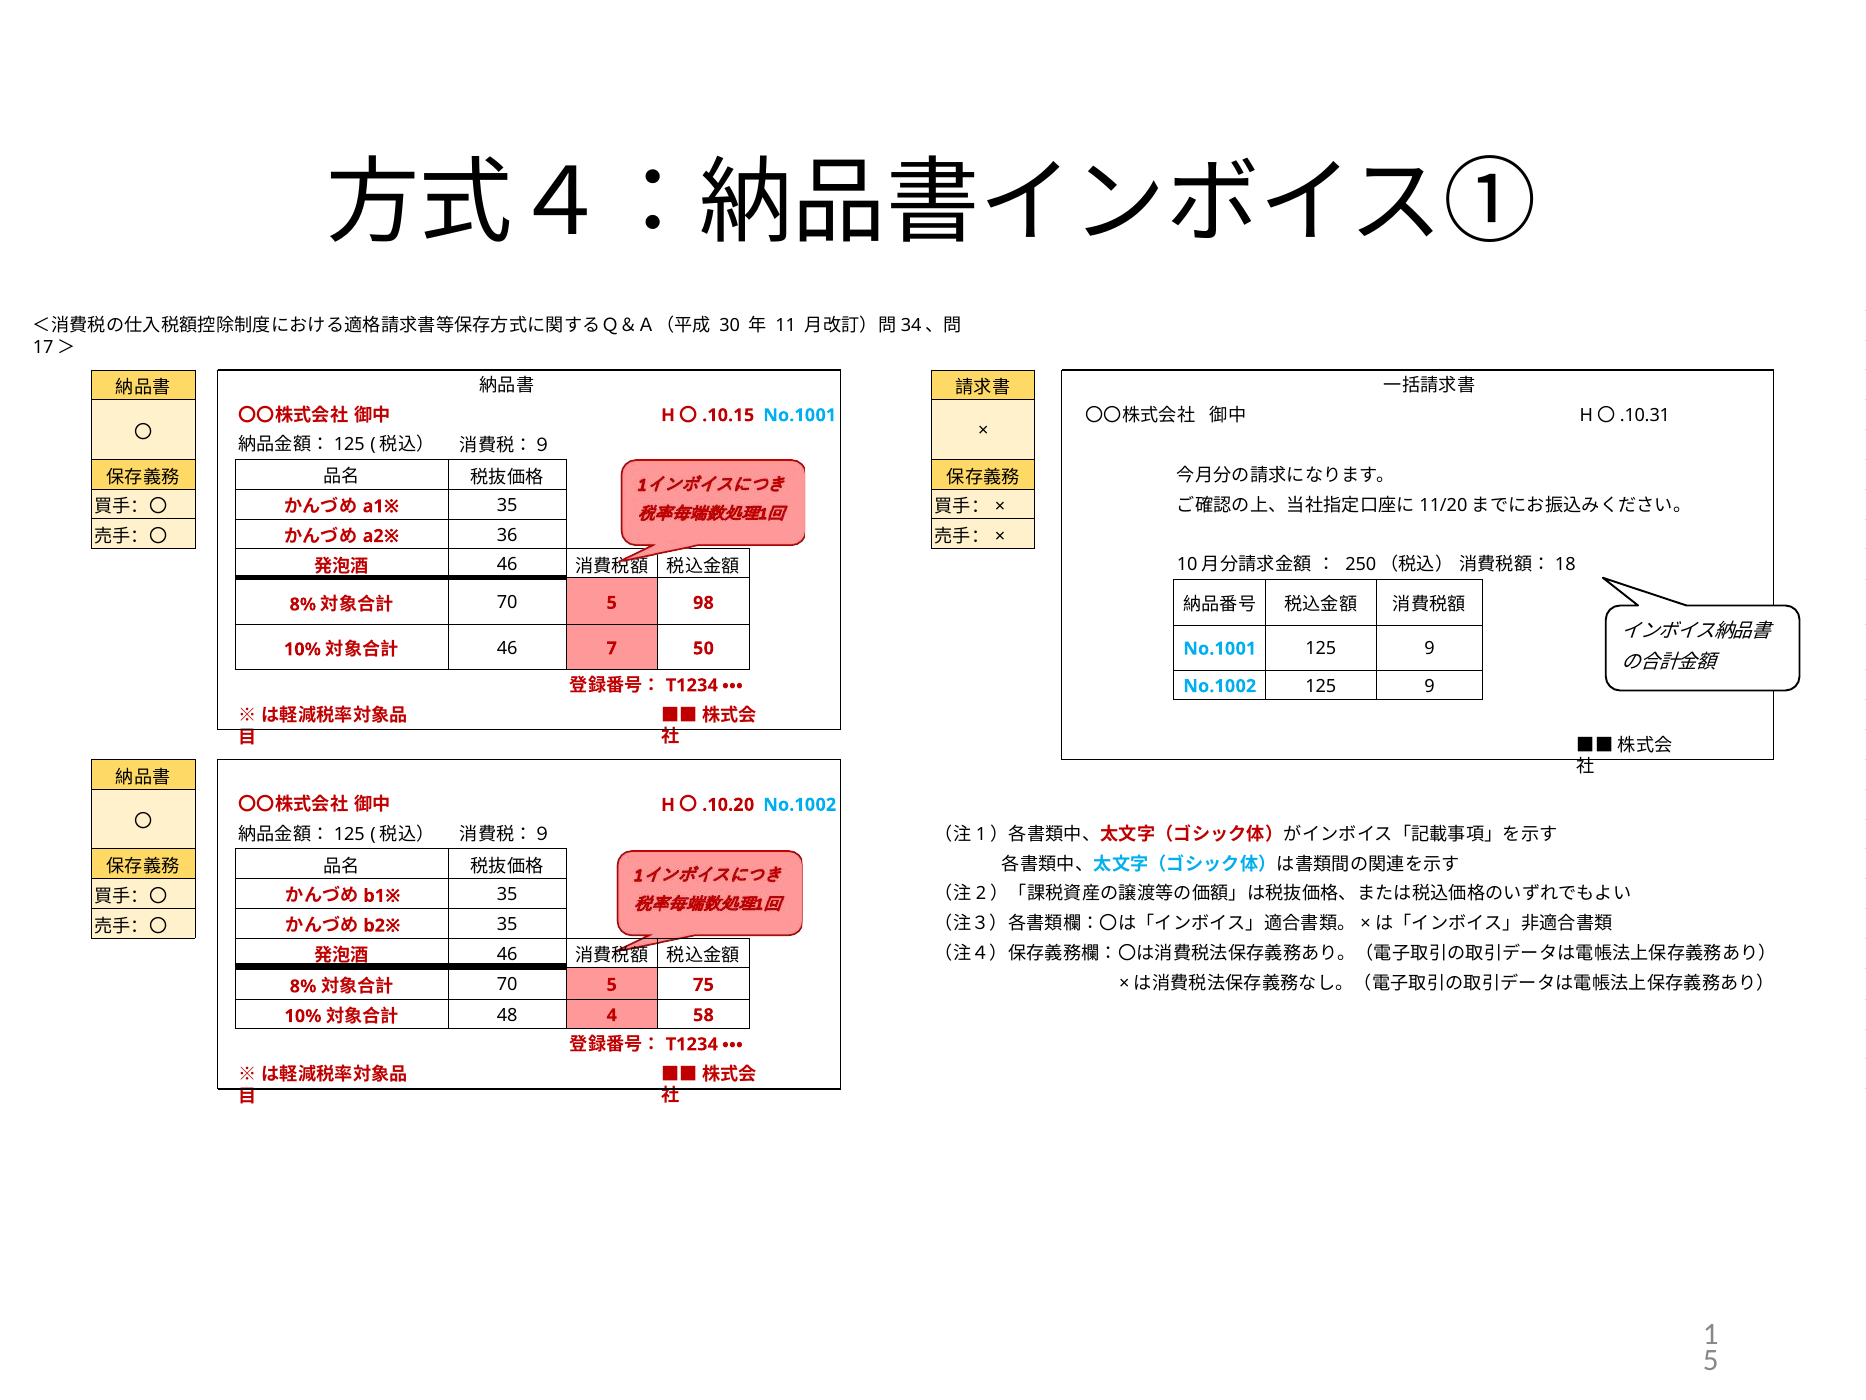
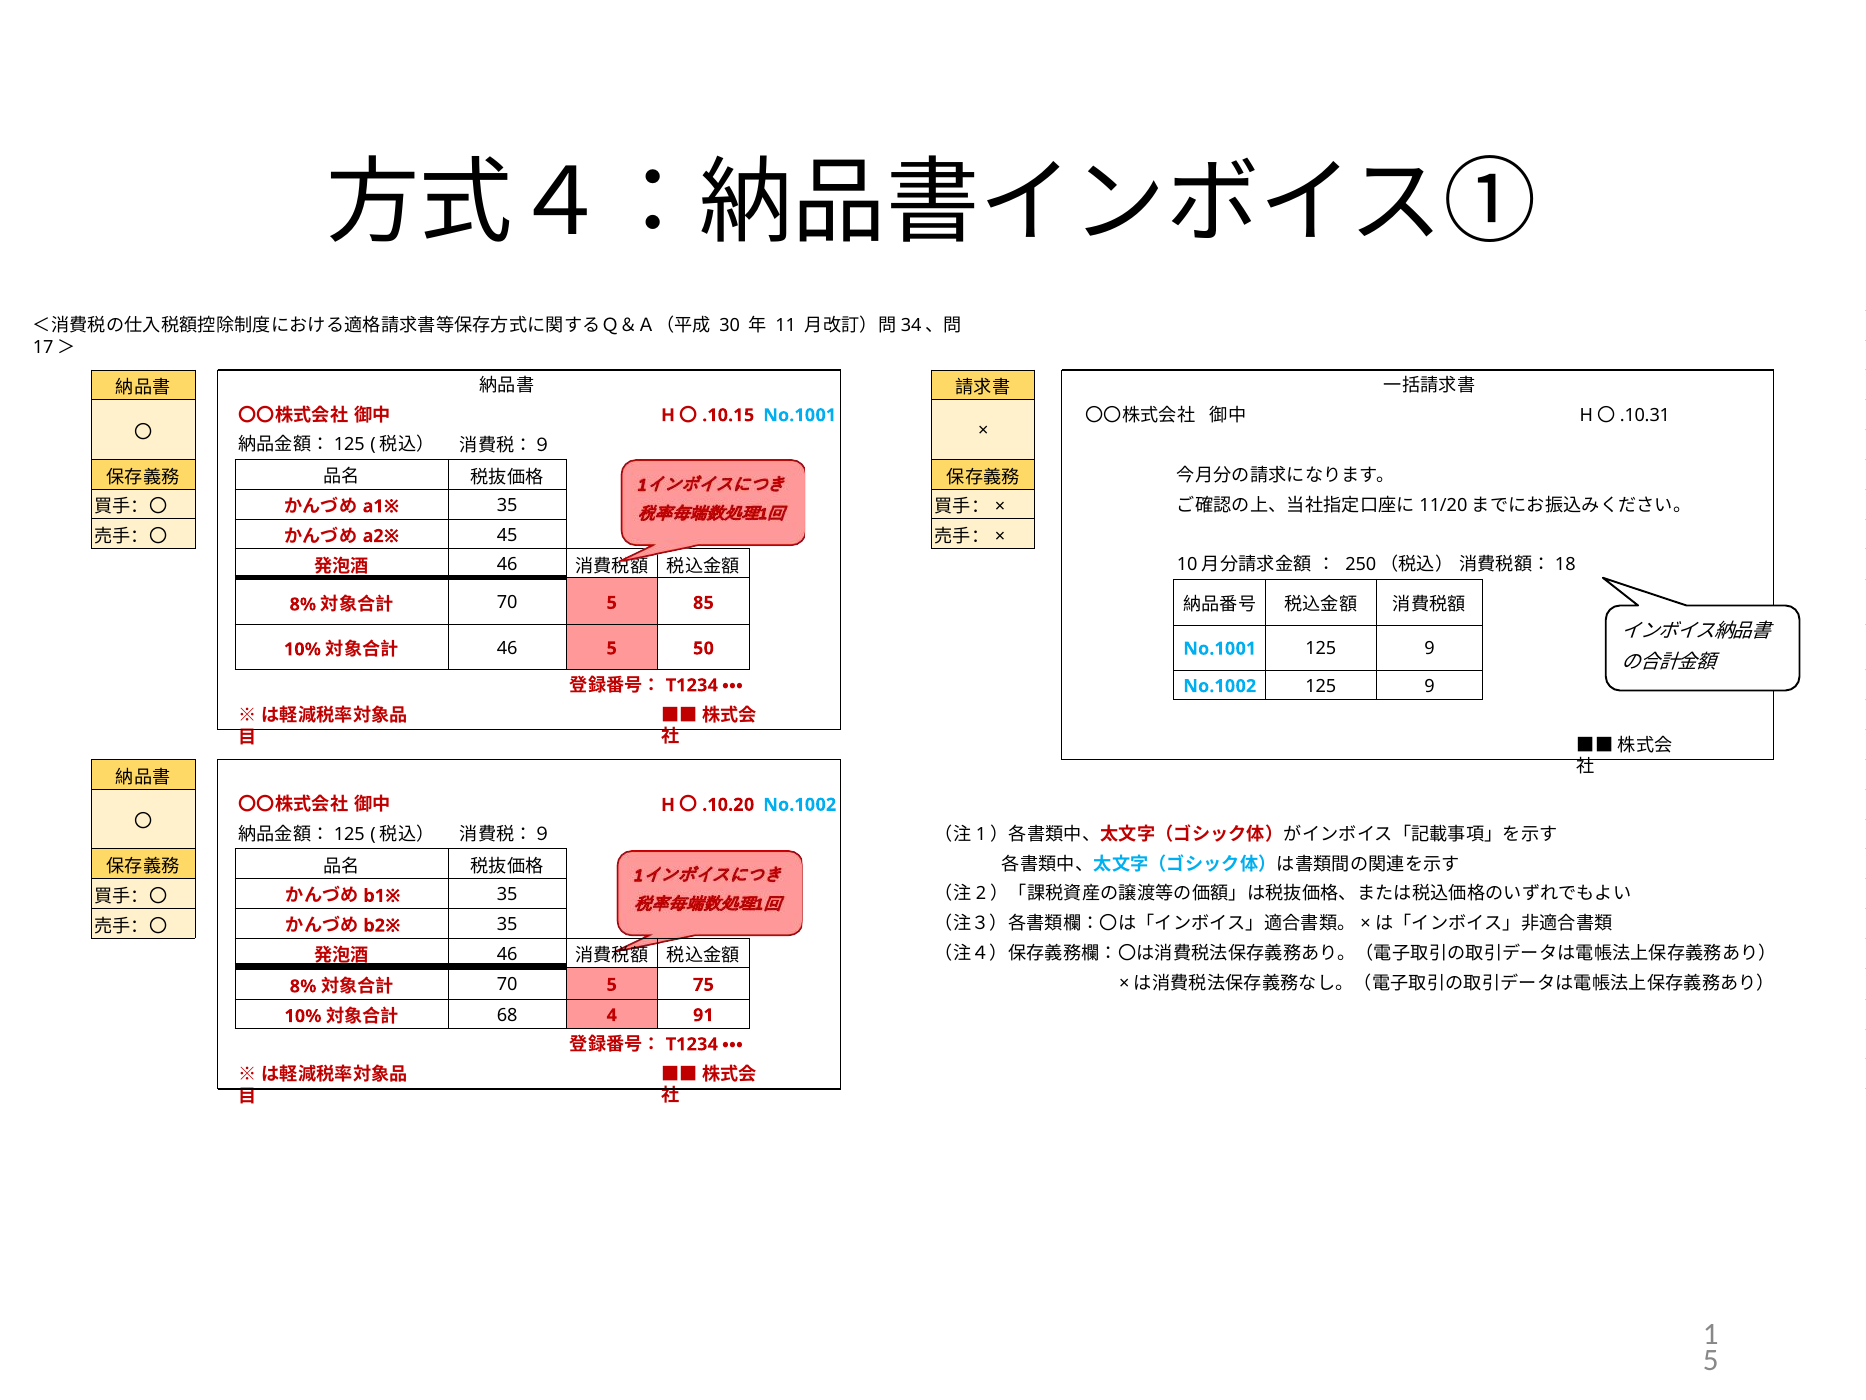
36: 36 -> 45
98: 98 -> 85
46 7: 7 -> 5
48: 48 -> 68
58: 58 -> 91
